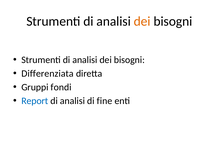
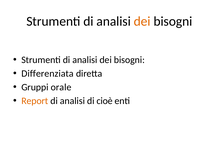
fondi: fondi -> orale
Report colour: blue -> orange
fine: fine -> cioè
